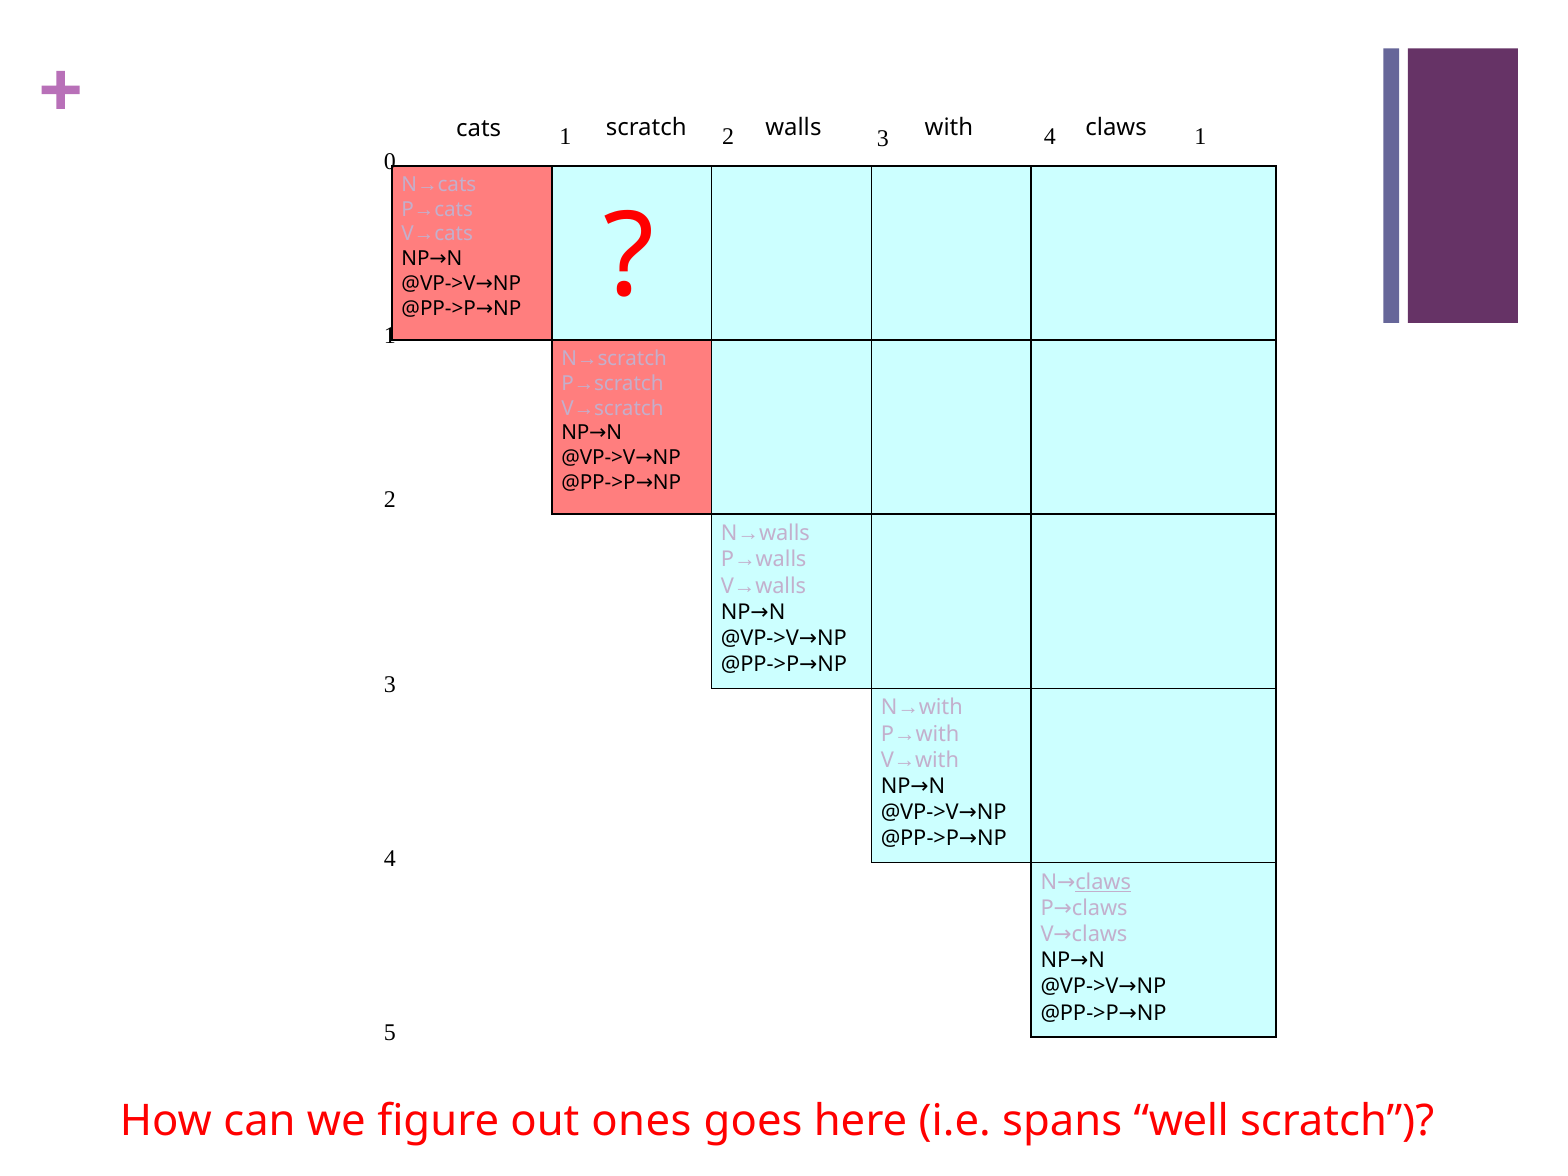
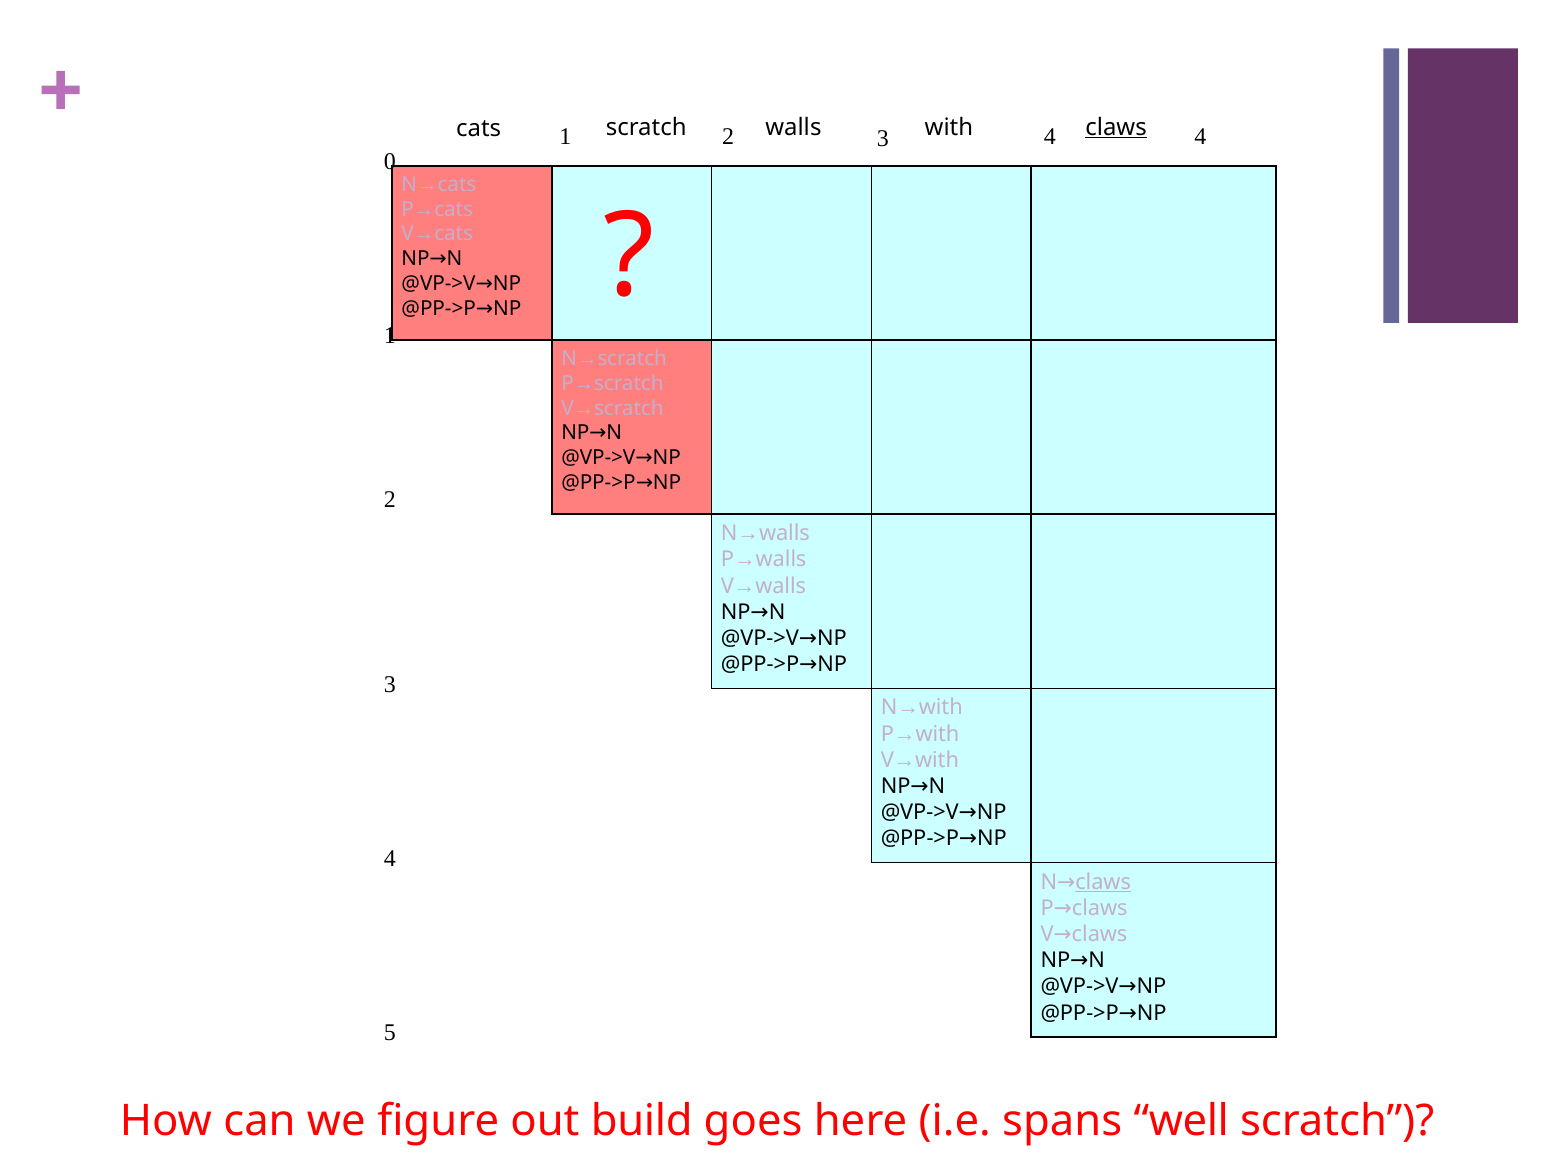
claws at (1116, 127) underline: none -> present
4 1: 1 -> 4
ones: ones -> build
